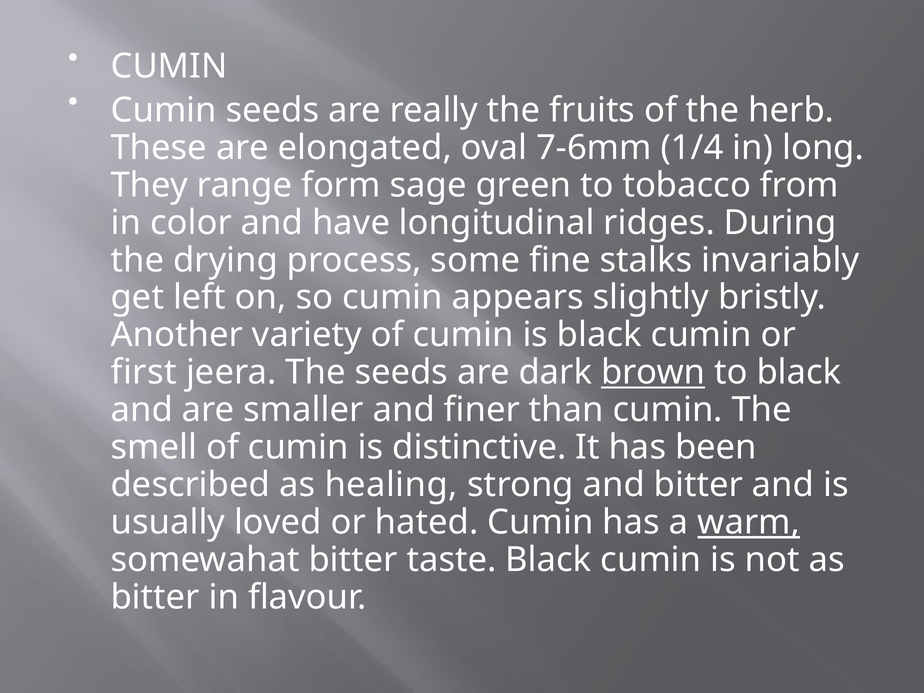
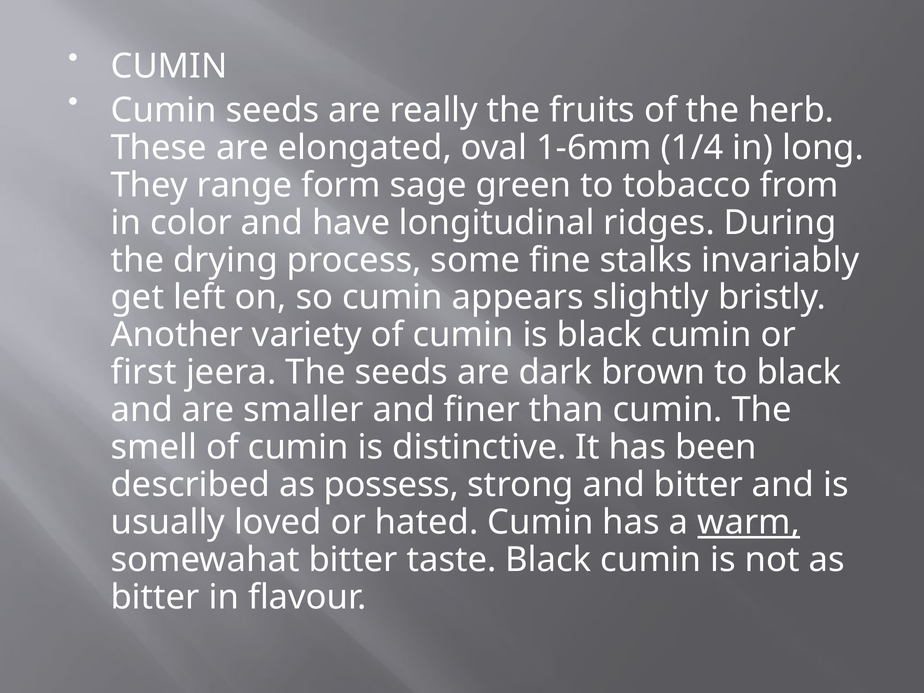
7-6mm: 7-6mm -> 1-6mm
brown underline: present -> none
healing: healing -> possess
